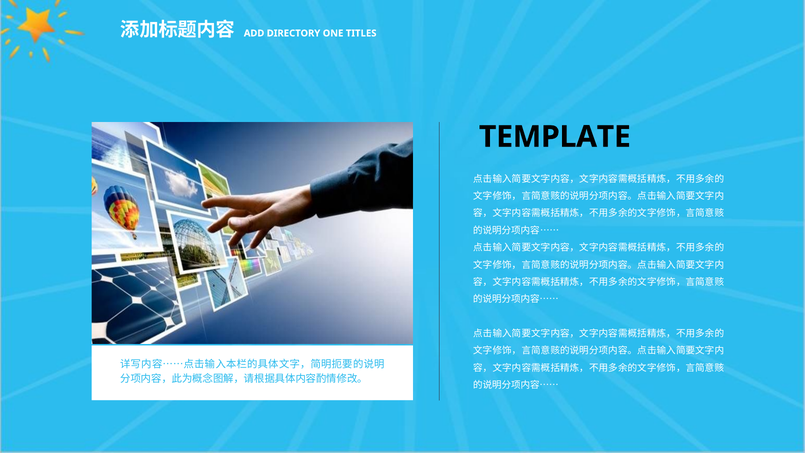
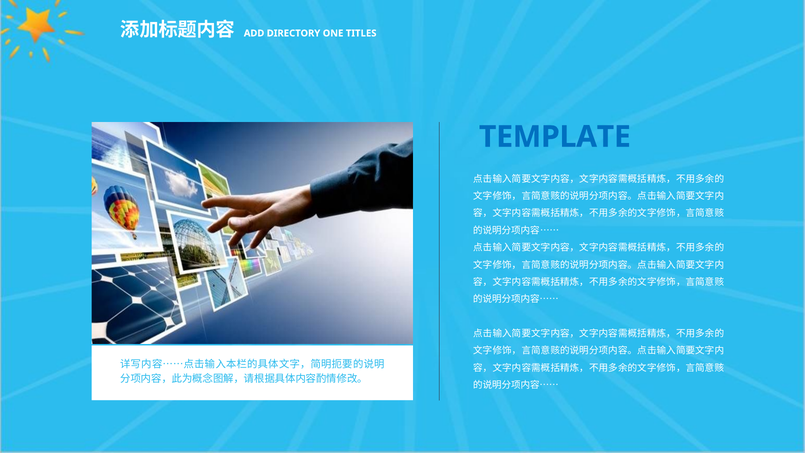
TEMPLATE colour: black -> blue
